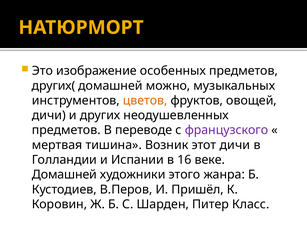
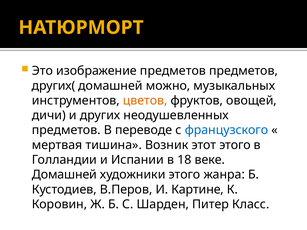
изображение особенных: особенных -> предметов
французского colour: purple -> blue
этот дичи: дичи -> этого
16: 16 -> 18
Пришёл: Пришёл -> Картине
